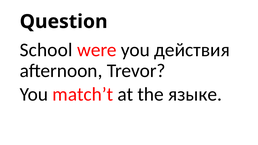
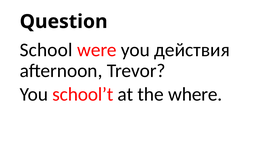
match’t: match’t -> school’t
языке: языке -> where
